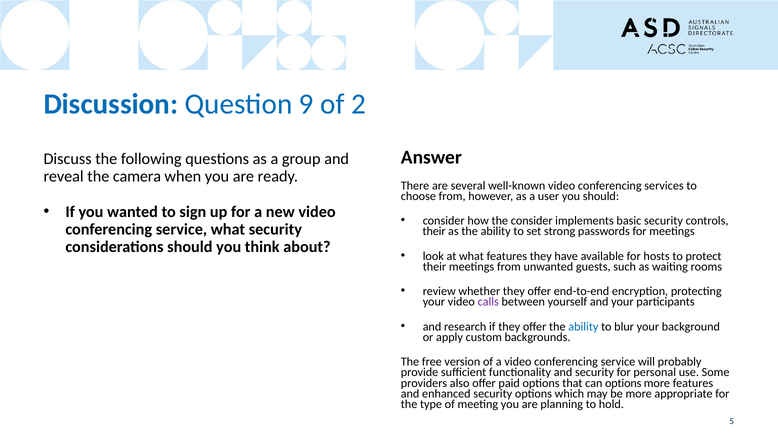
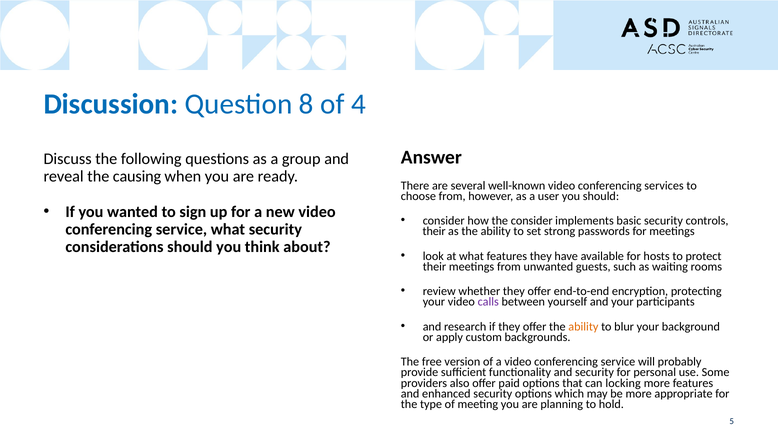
9: 9 -> 8
2: 2 -> 4
camera: camera -> causing
ability at (583, 326) colour: blue -> orange
can options: options -> locking
